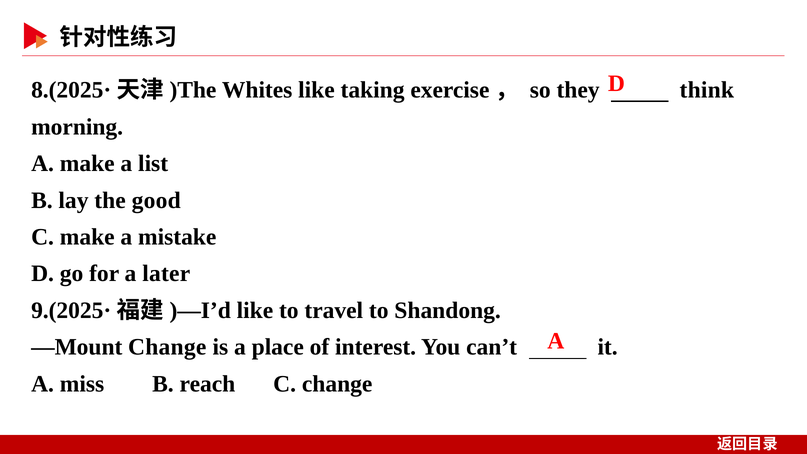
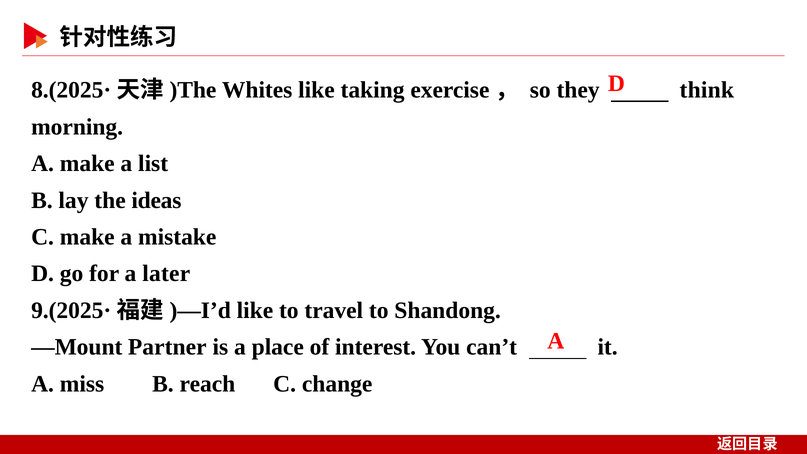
good: good -> ideas
—Mount Change: Change -> Partner
